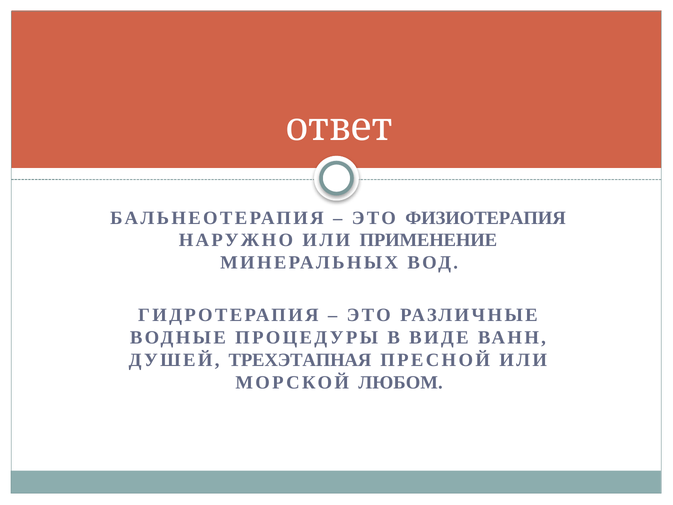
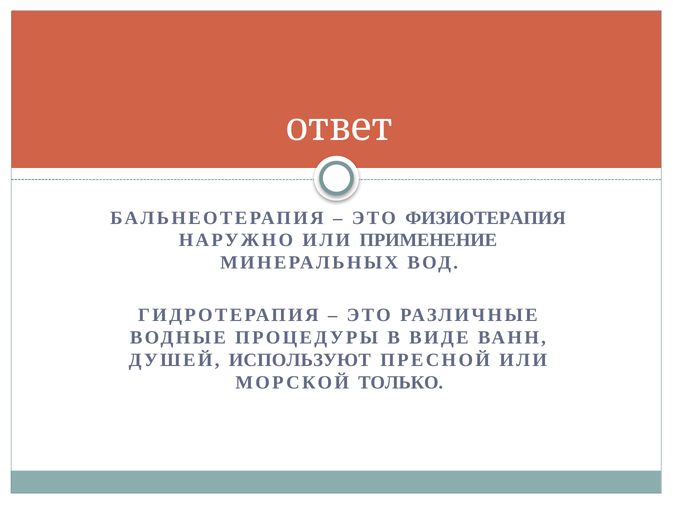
ТРЕХЭТАПНАЯ: ТРЕХЭТАПНАЯ -> ИСПОЛЬЗУЮТ
ЛЮБОМ: ЛЮБОМ -> ТОЛЬКО
